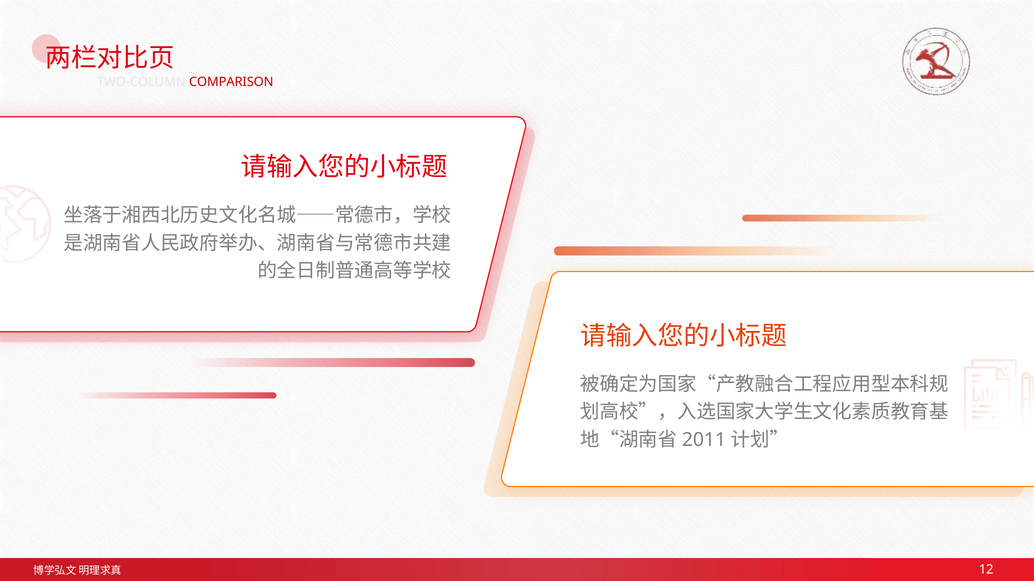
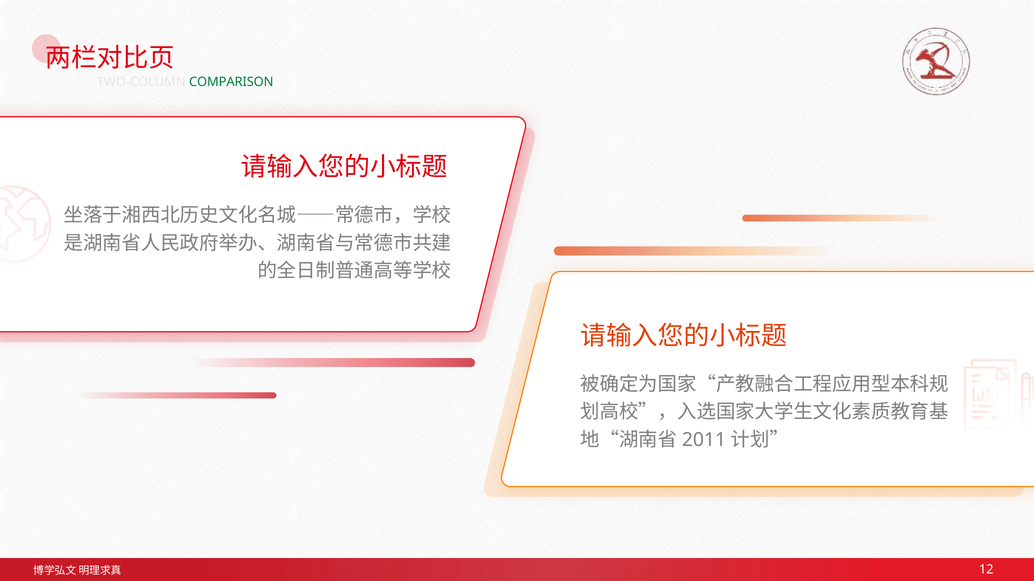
COMPARISON colour: red -> green
